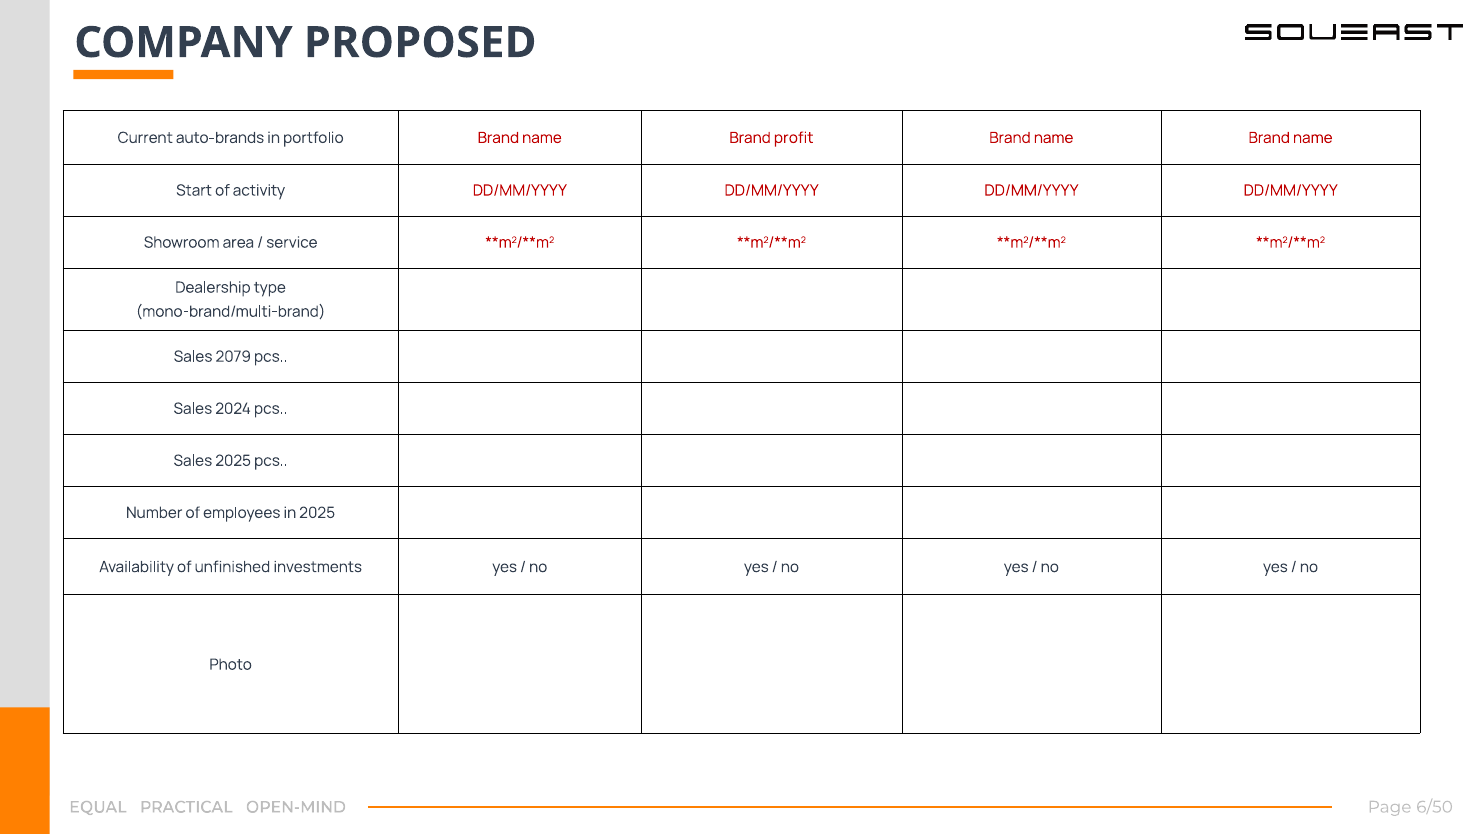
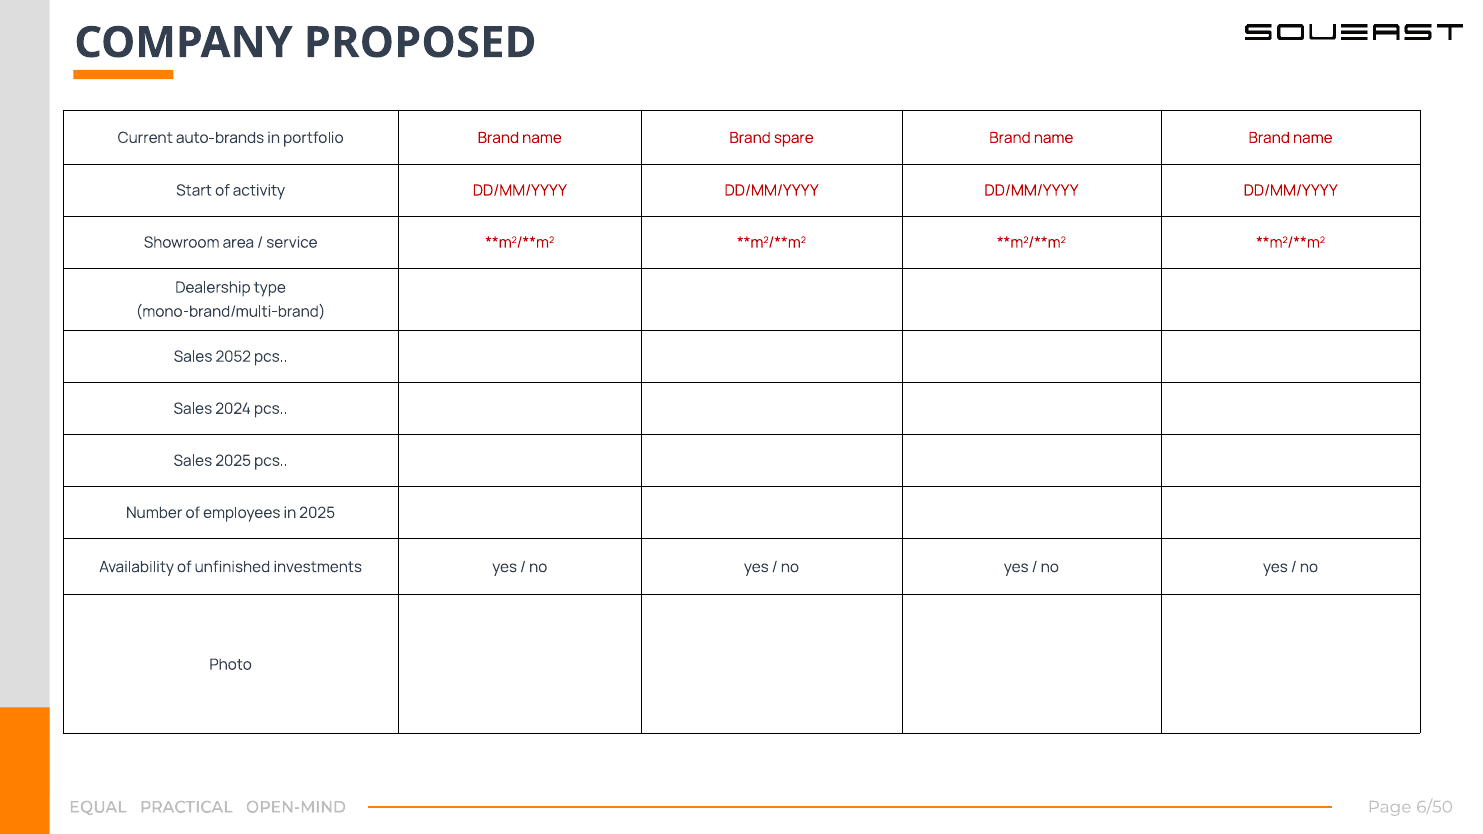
profit: profit -> spare
2079: 2079 -> 2052
